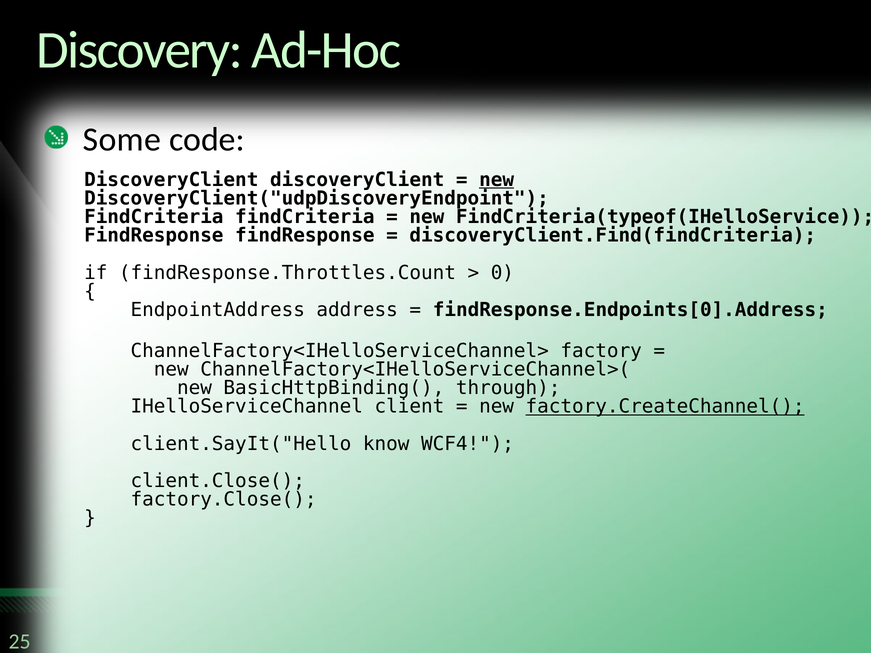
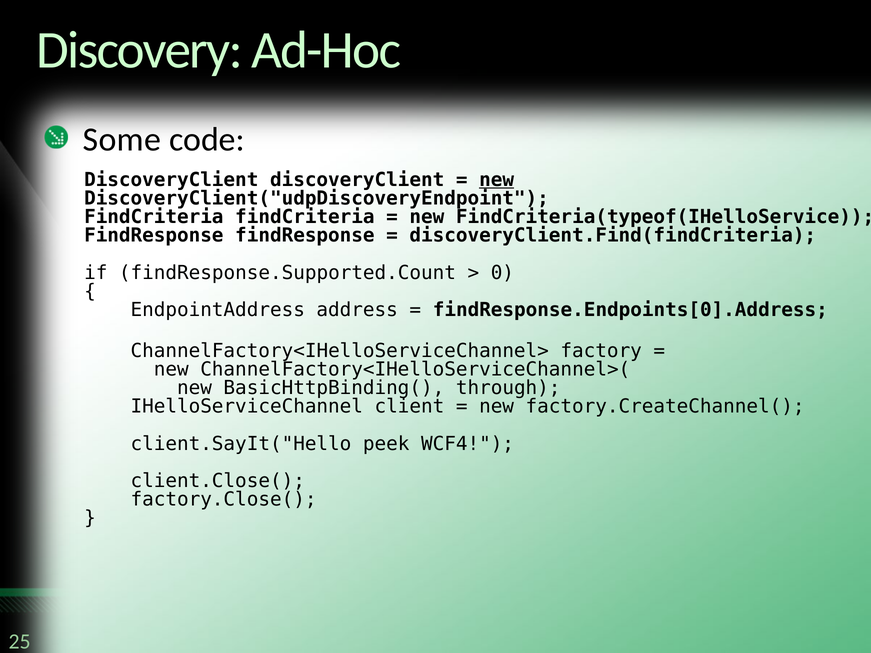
findResponse.Throttles.Count: findResponse.Throttles.Count -> findResponse.Supported.Count
factory.CreateChannel( underline: present -> none
know: know -> peek
